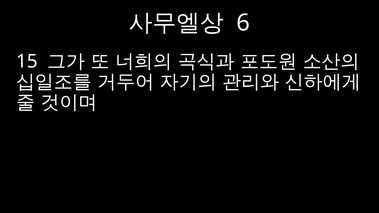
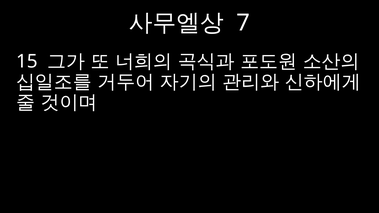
6: 6 -> 7
